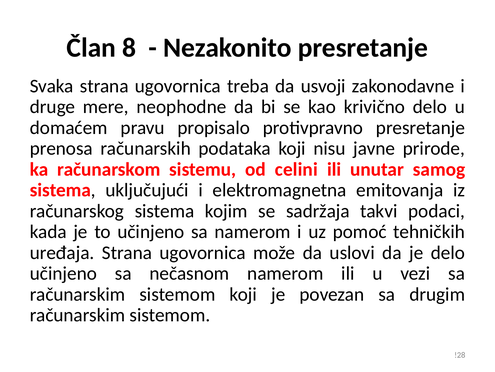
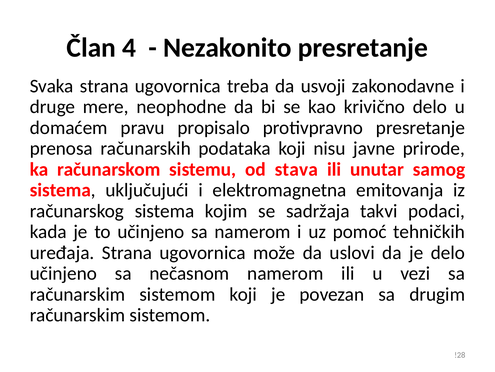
8: 8 -> 4
celini: celini -> stava
